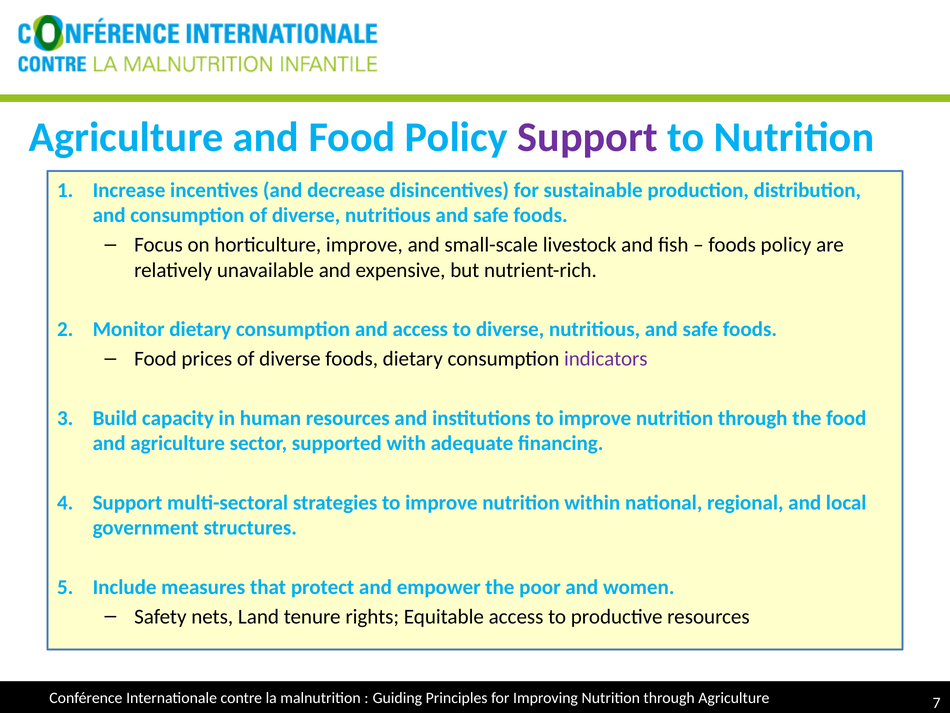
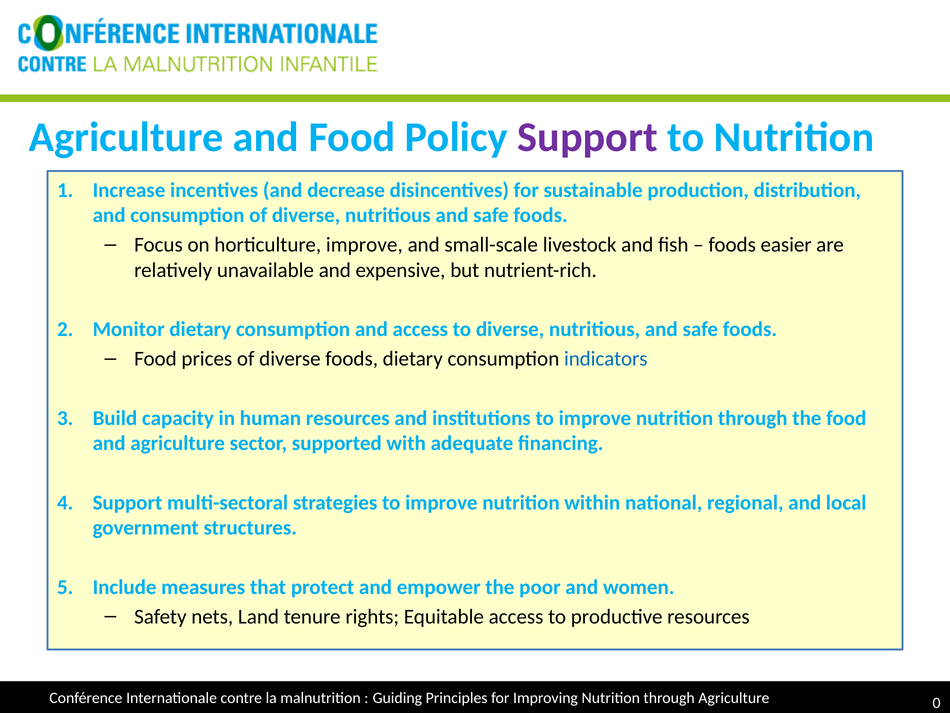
foods policy: policy -> easier
indicators colour: purple -> blue
7: 7 -> 0
